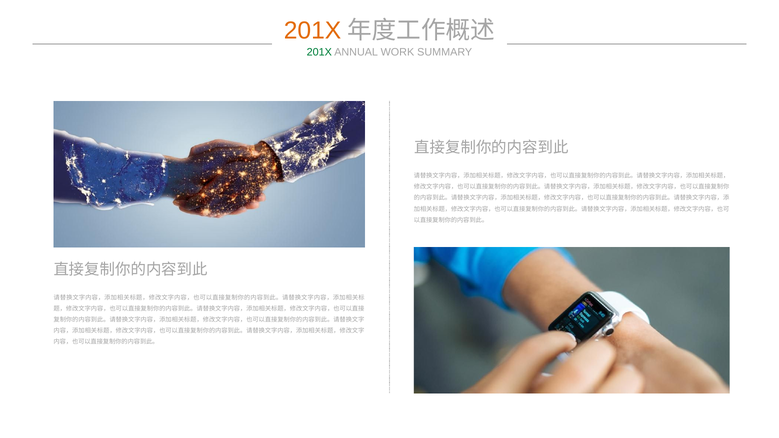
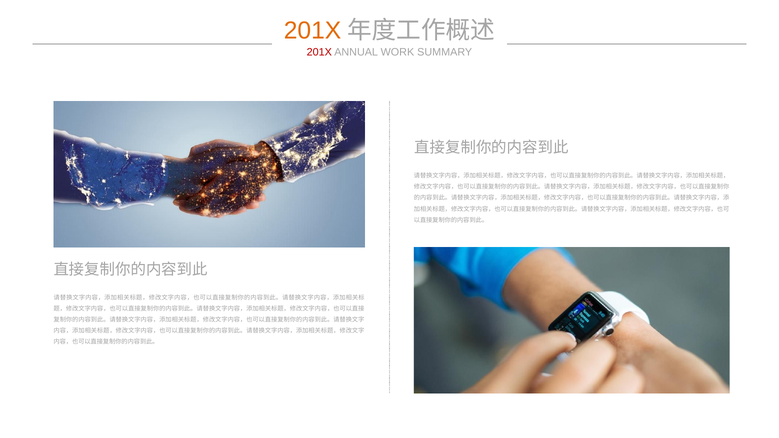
201X at (319, 52) colour: green -> red
